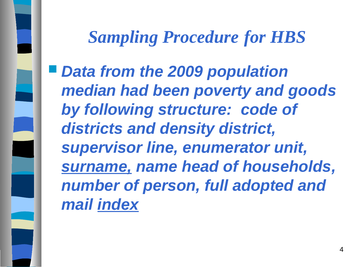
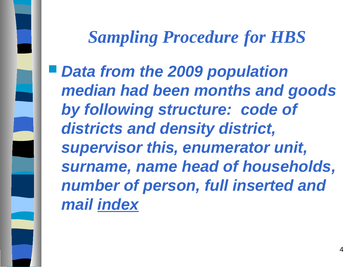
poverty: poverty -> months
line: line -> this
surname underline: present -> none
adopted: adopted -> inserted
